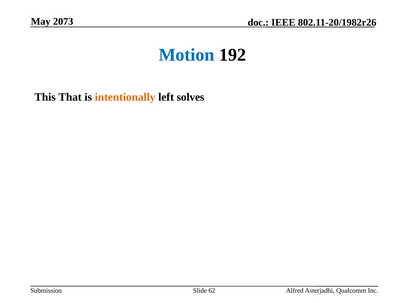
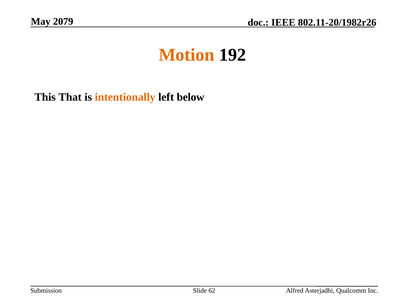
2073: 2073 -> 2079
Motion colour: blue -> orange
solves: solves -> below
